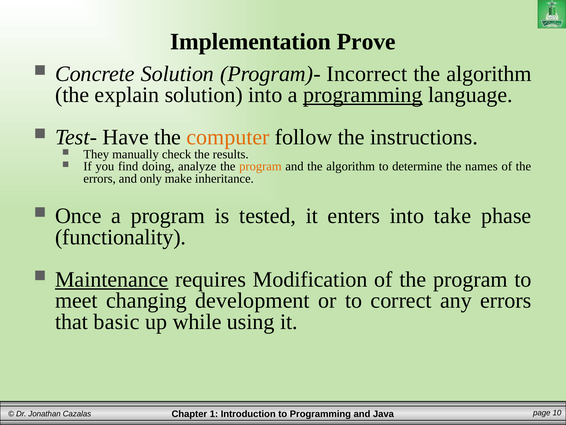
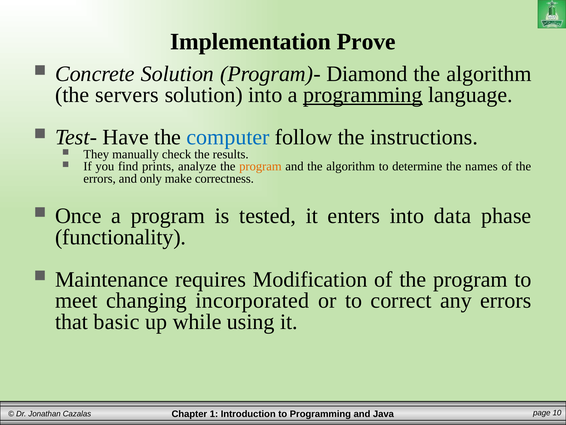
Incorrect: Incorrect -> Diamond
explain: explain -> servers
computer colour: orange -> blue
doing: doing -> prints
inheritance: inheritance -> correctness
take: take -> data
Maintenance underline: present -> none
development: development -> incorporated
